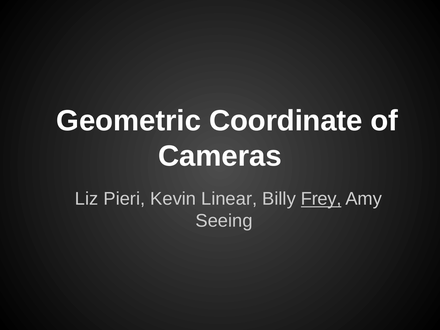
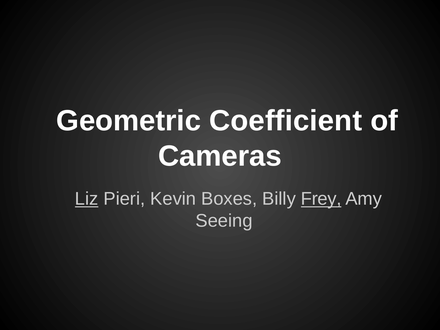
Coordinate: Coordinate -> Coefficient
Liz underline: none -> present
Linear: Linear -> Boxes
